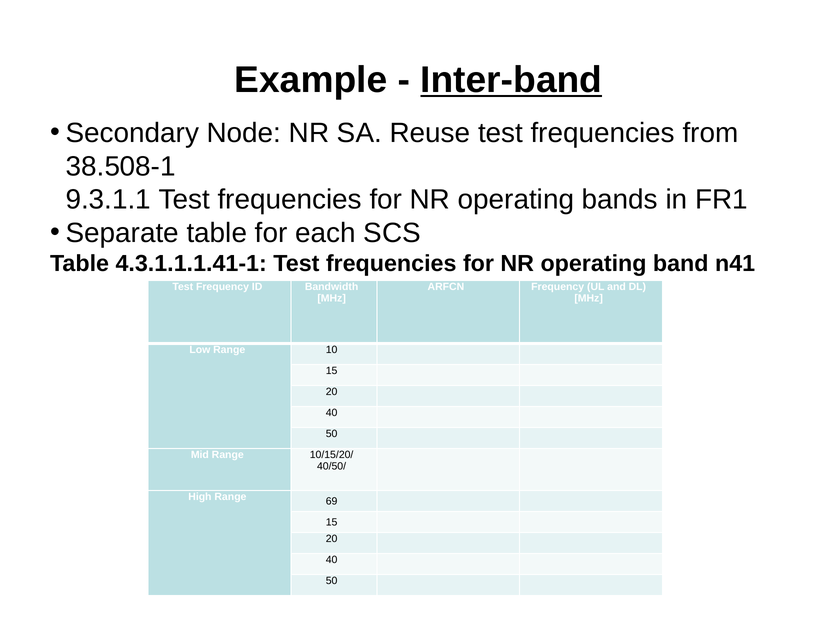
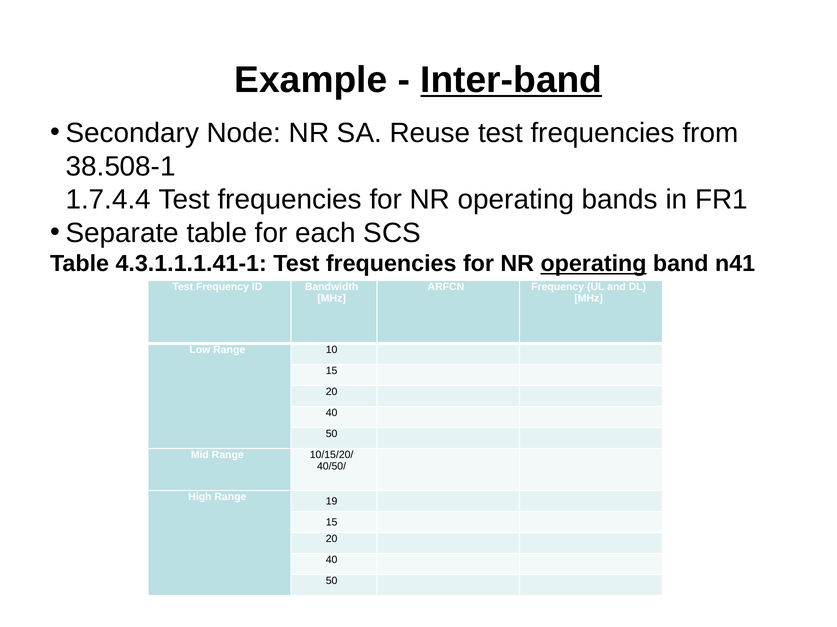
9.3.1.1: 9.3.1.1 -> 1.7.4.4
operating at (593, 264) underline: none -> present
69: 69 -> 19
